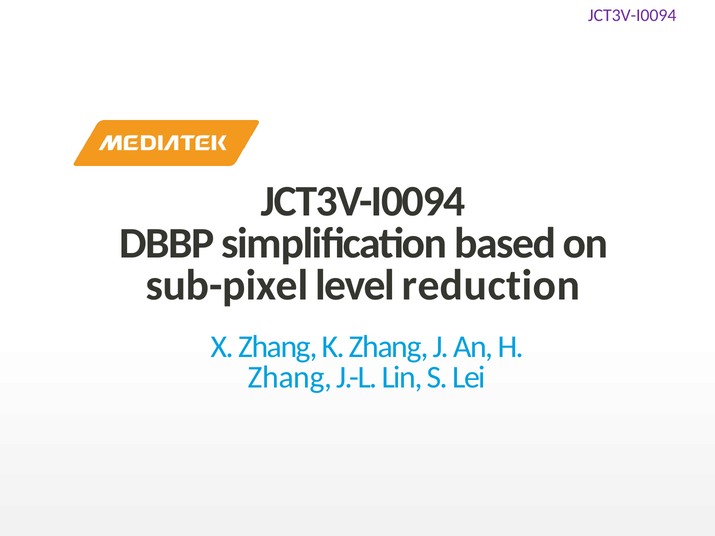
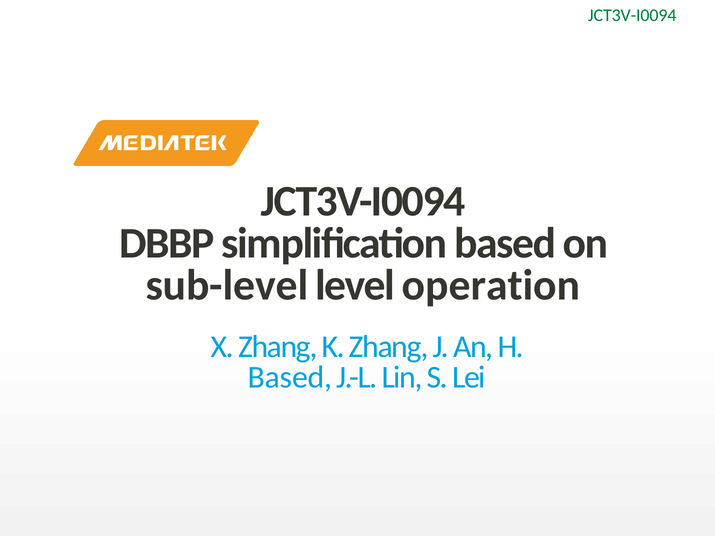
JCT3V-I0094 at (632, 15) colour: purple -> green
sub-pixel: sub-pixel -> sub-level
reduction: reduction -> operation
Zhang at (290, 378): Zhang -> Based
